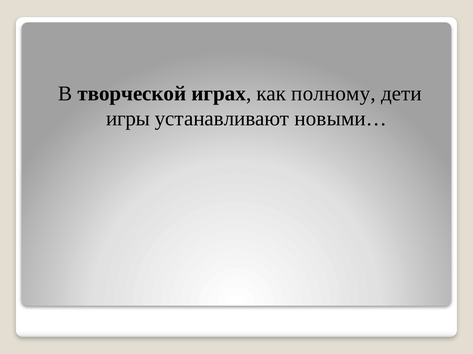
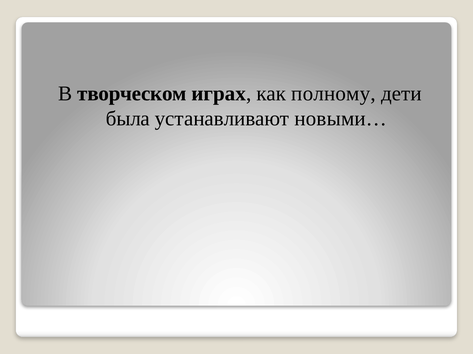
творческой: творческой -> творческом
игры: игры -> была
